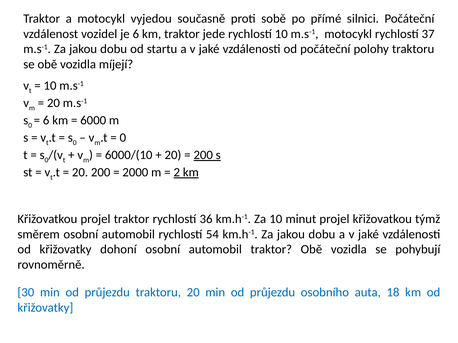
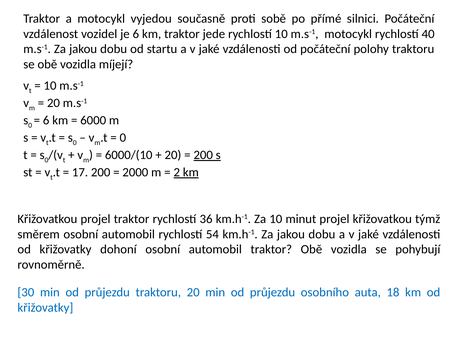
37: 37 -> 40
20 at (80, 173): 20 -> 17
